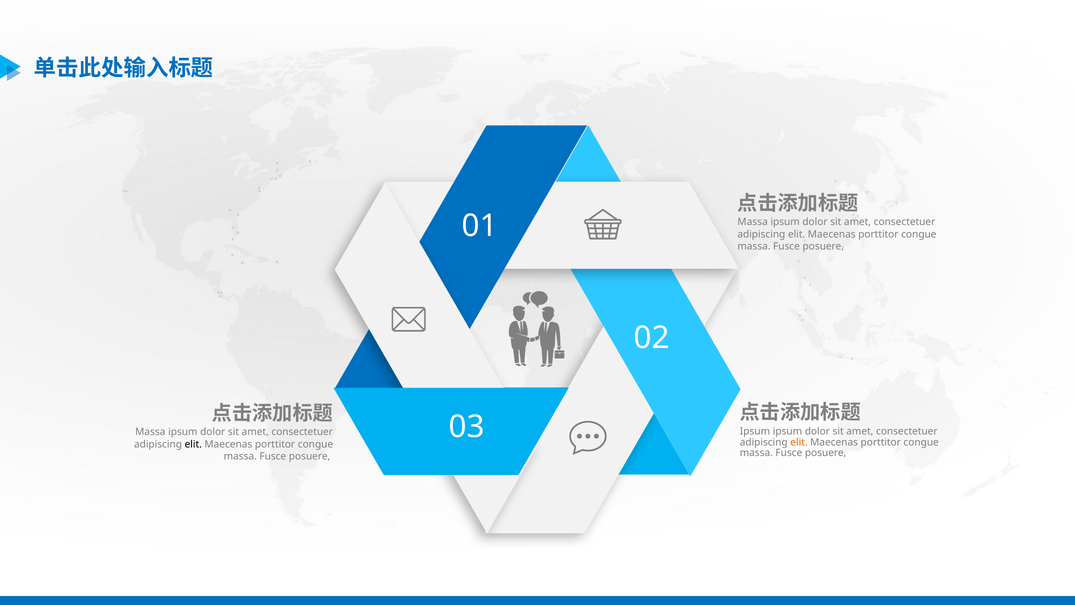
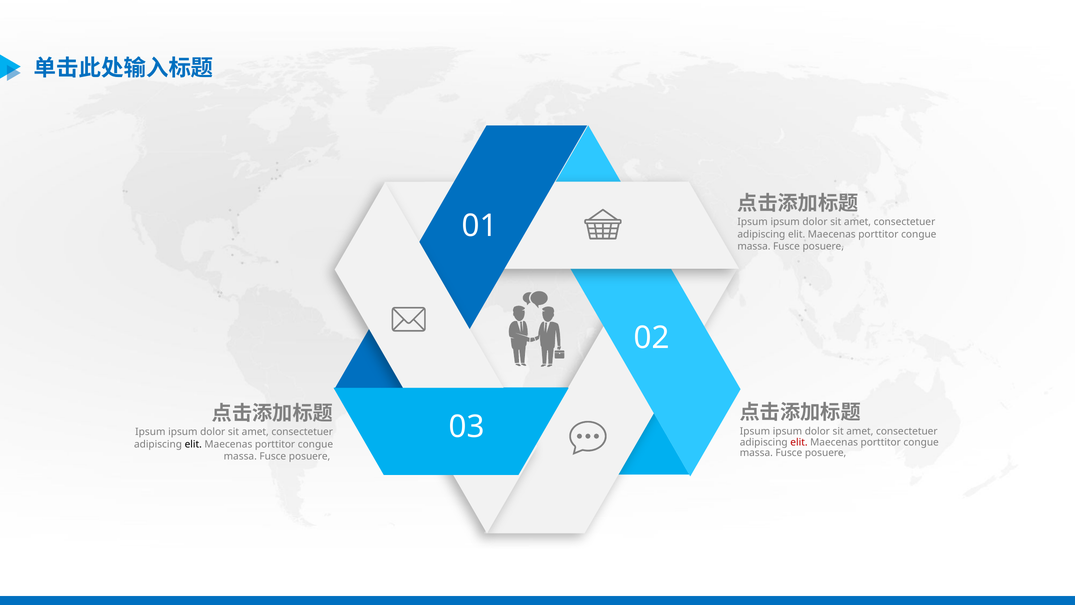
Massa at (753, 222): Massa -> Ipsum
Massa at (150, 432): Massa -> Ipsum
elit at (799, 442) colour: orange -> red
